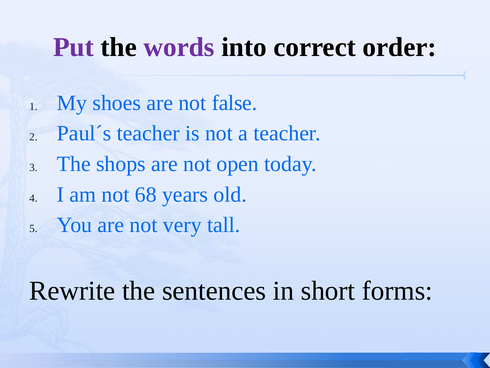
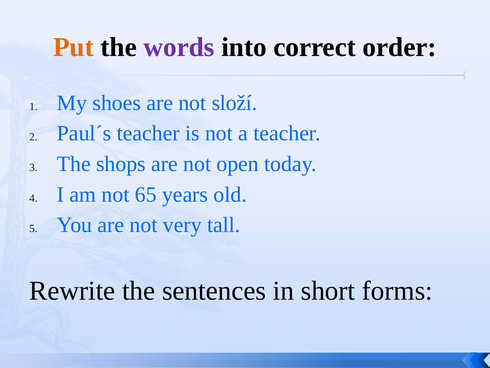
Put colour: purple -> orange
false: false -> složí
68: 68 -> 65
